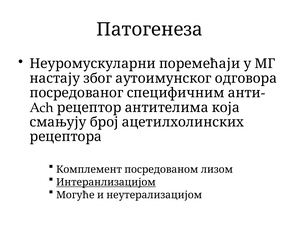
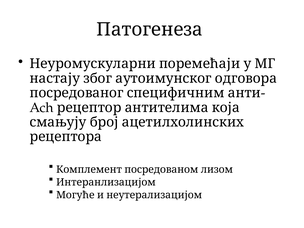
Интеранлизацијом underline: present -> none
